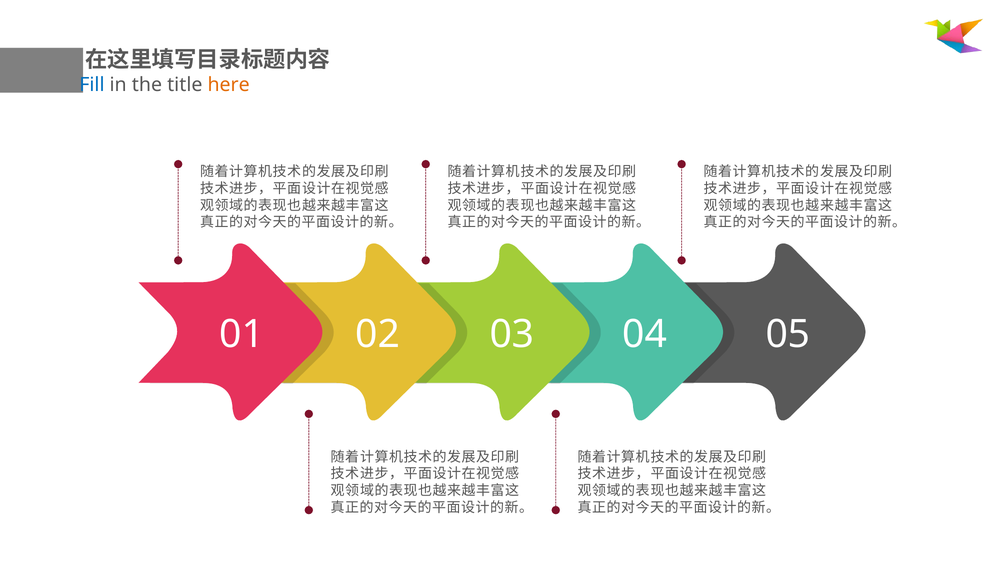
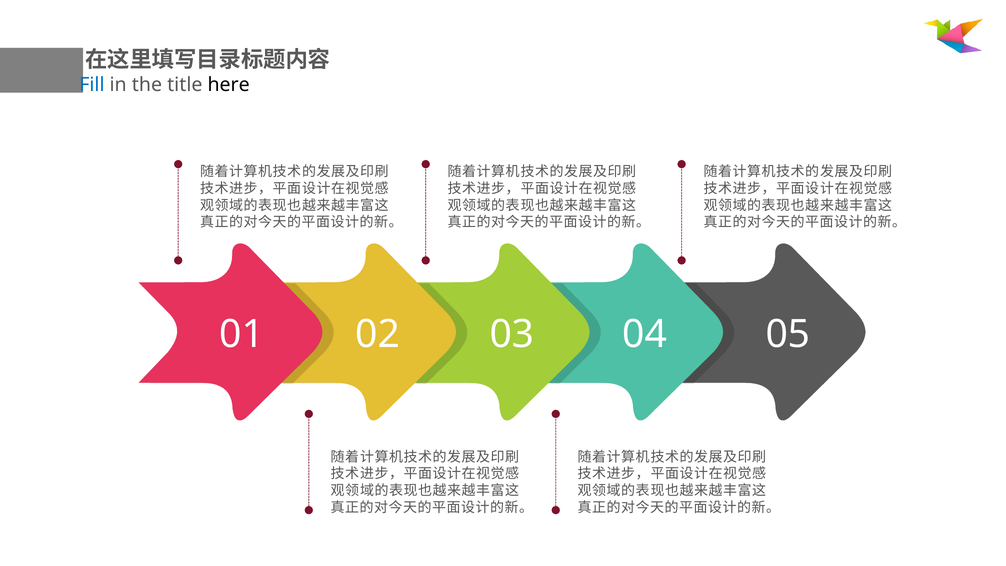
here colour: orange -> black
